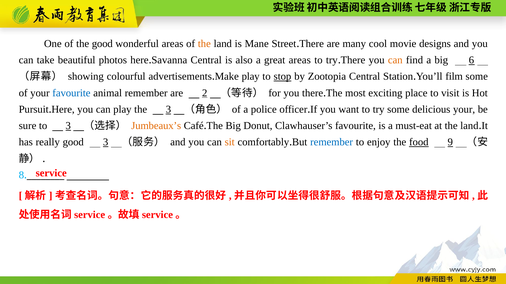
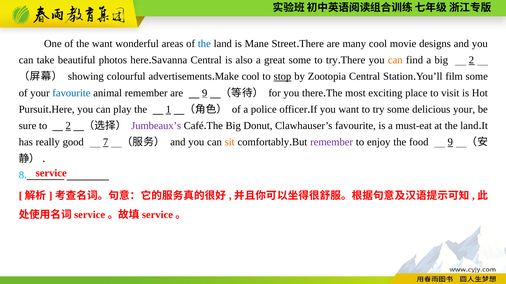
the good: good -> want
the at (204, 44) colour: orange -> blue
great areas: areas -> some
big 6: 6 -> 2
play at (251, 77): play -> cool
are 2: 2 -> 9
the 3: 3 -> 1
to 3: 3 -> 2
Jumbeaux’s colour: orange -> purple
good 3: 3 -> 7
remember at (332, 142) colour: blue -> purple
food underline: present -> none
